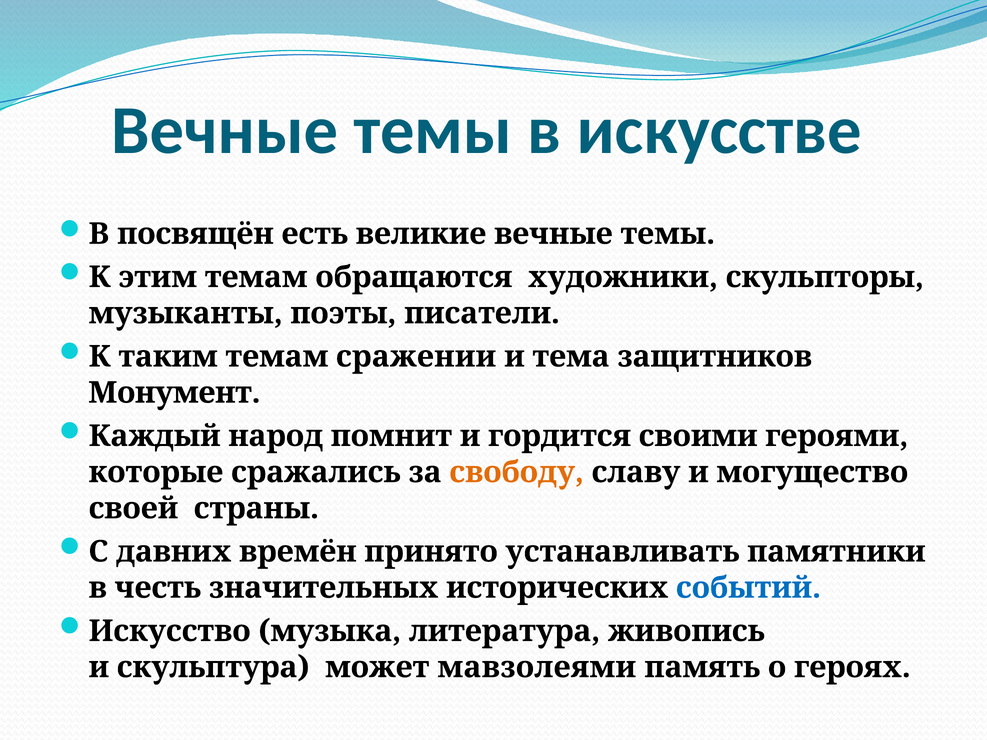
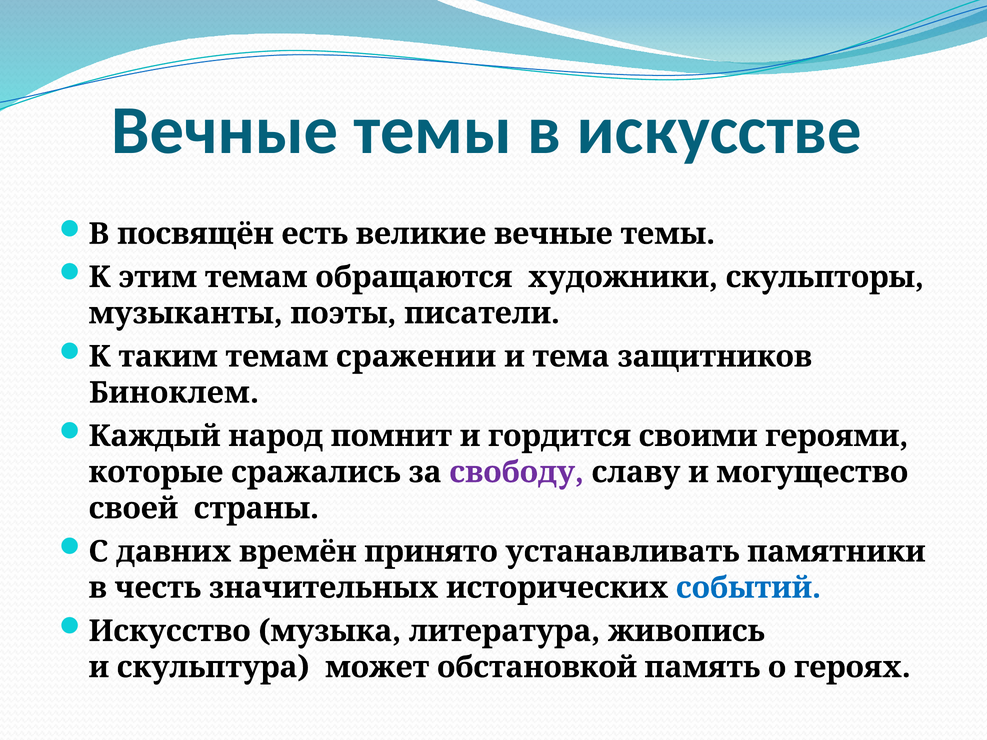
Монумент: Монумент -> Биноклем
свободу colour: orange -> purple
мавзолеями: мавзолеями -> обстановкой
